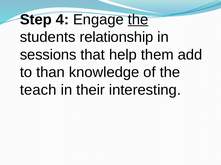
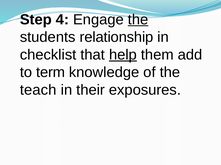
sessions: sessions -> checklist
help underline: none -> present
than: than -> term
interesting: interesting -> exposures
